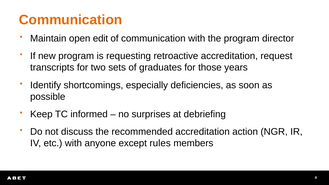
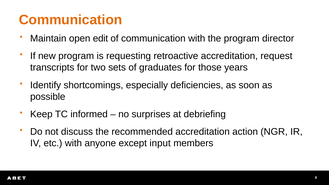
rules: rules -> input
